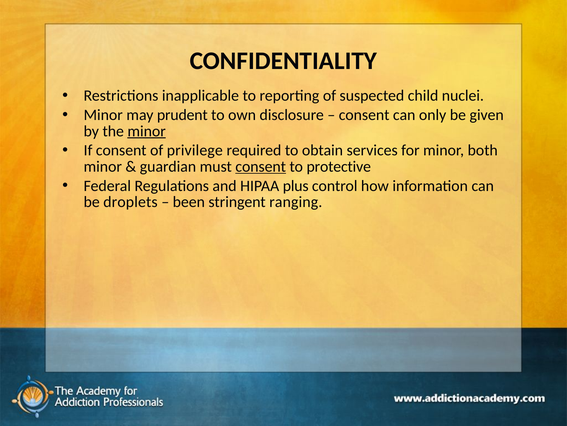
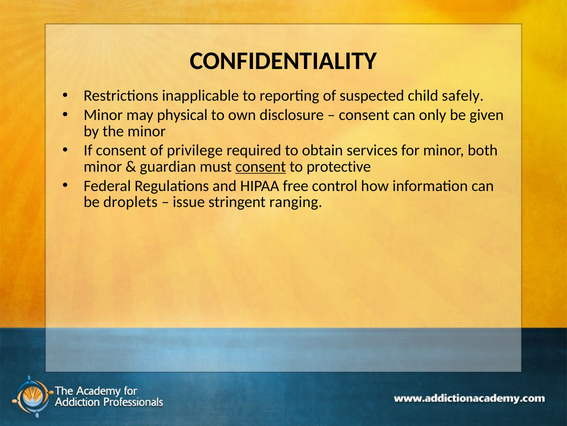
nuclei: nuclei -> safely
prudent: prudent -> physical
minor at (147, 131) underline: present -> none
plus: plus -> free
been: been -> issue
